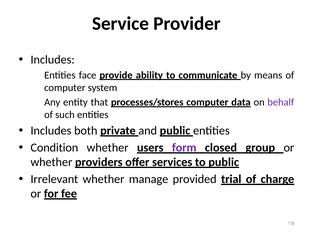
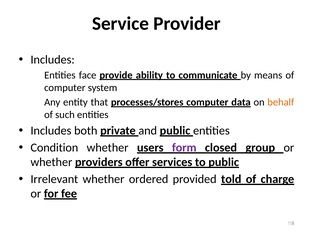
behalf colour: purple -> orange
manage: manage -> ordered
trial: trial -> told
